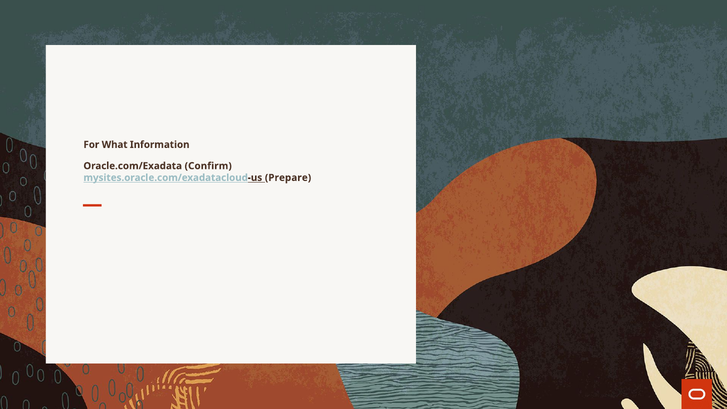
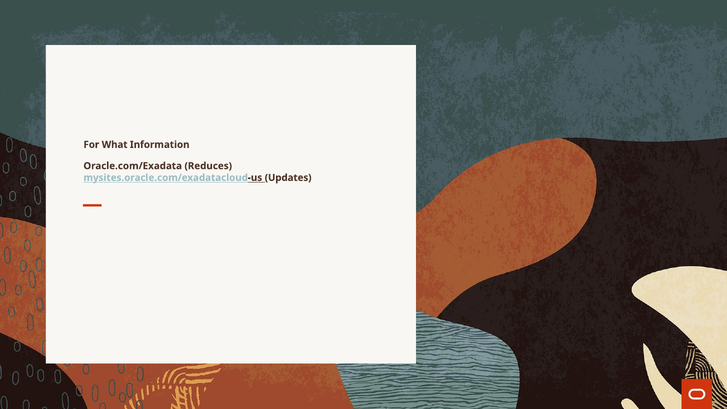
Confirm: Confirm -> Reduces
Prepare: Prepare -> Updates
